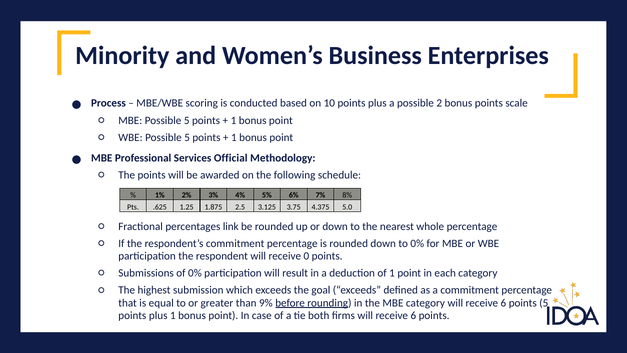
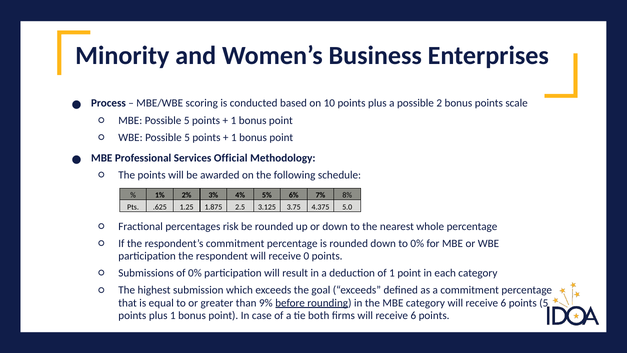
link: link -> risk
